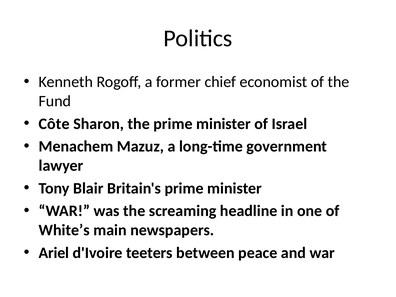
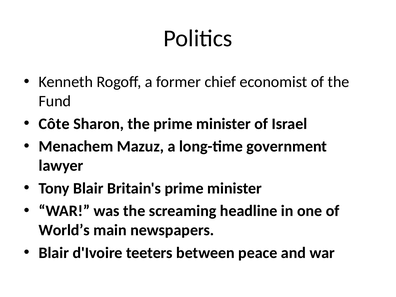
White’s: White’s -> World’s
Ariel at (54, 253): Ariel -> Blair
